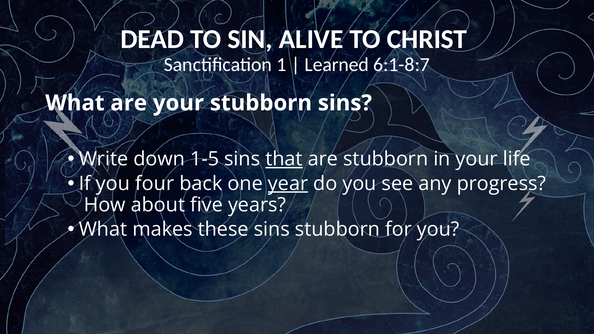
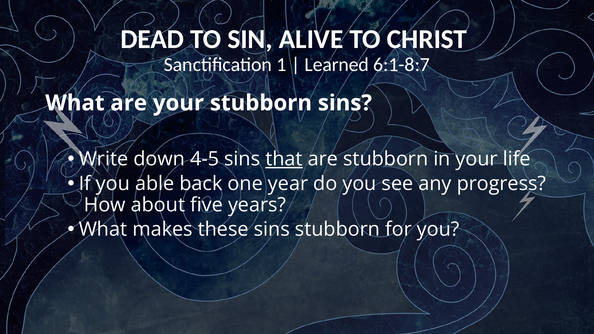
1-5: 1-5 -> 4-5
four: four -> able
year underline: present -> none
